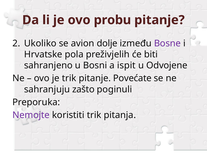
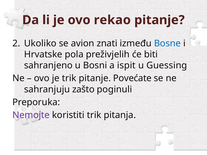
probu: probu -> rekao
dolje: dolje -> znati
Bosne colour: purple -> blue
Odvojene: Odvojene -> Guessing
